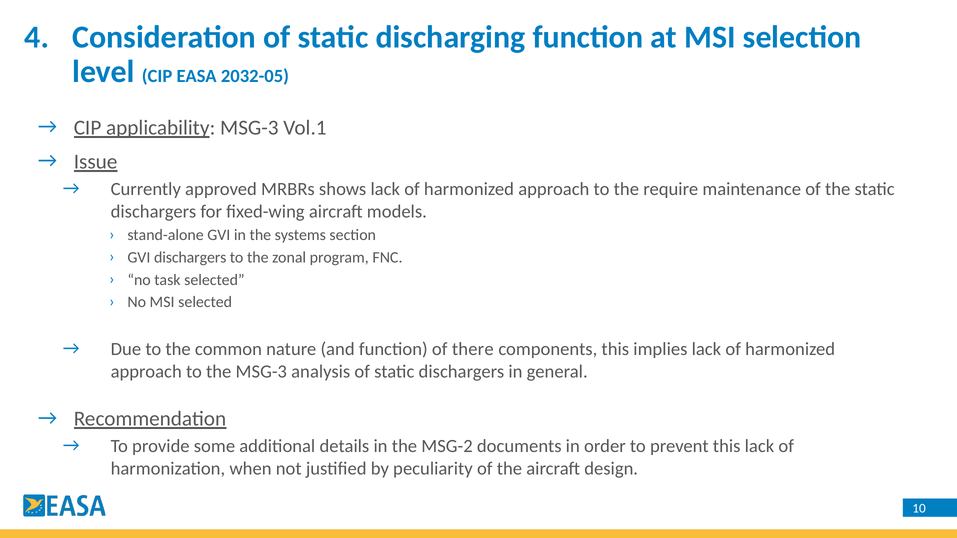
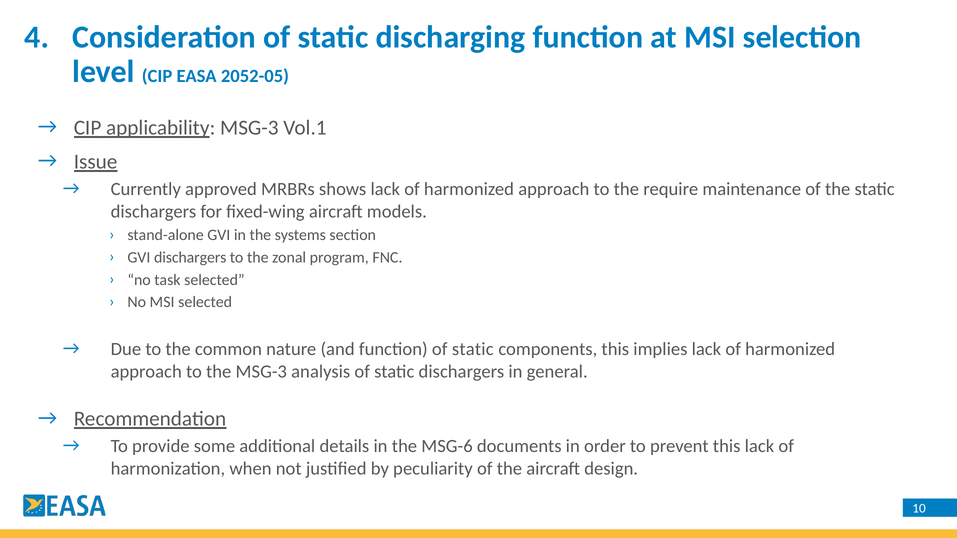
2032-05: 2032-05 -> 2052-05
function of there: there -> static
MSG-2: MSG-2 -> MSG-6
